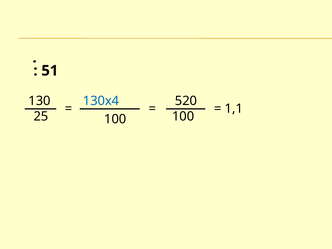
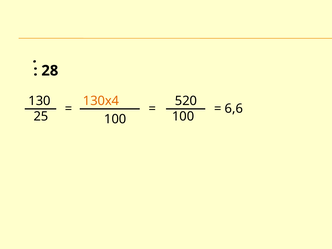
51: 51 -> 28
130х4 colour: blue -> orange
1,1: 1,1 -> 6,6
